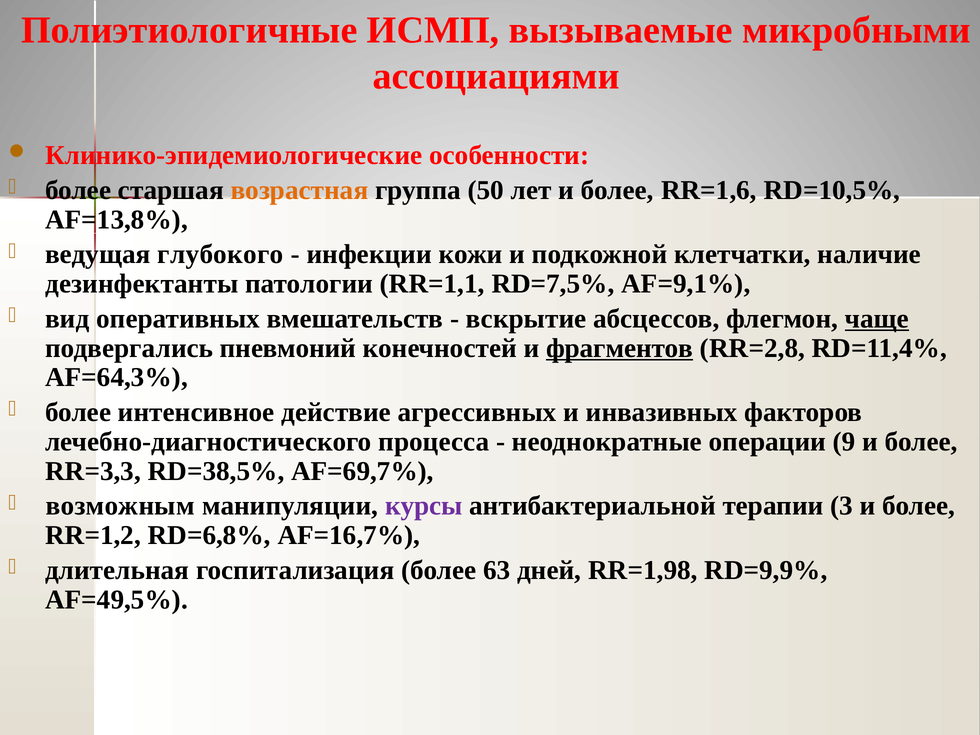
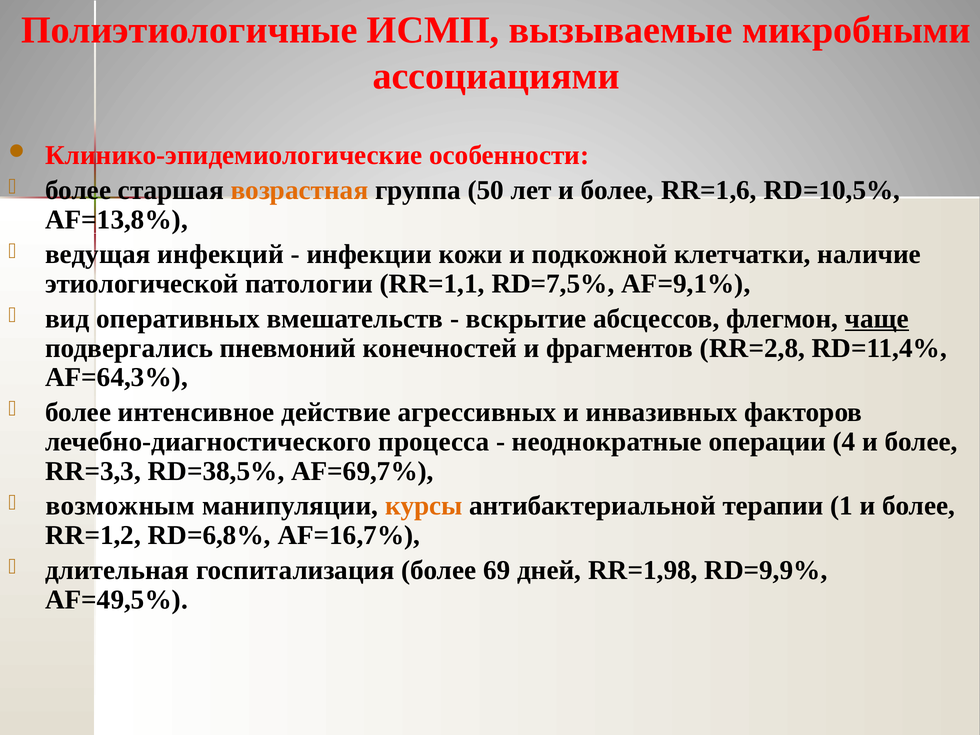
глубокого: глубокого -> инфекций
дезинфектанты: дезинфектанты -> этиологической
фрагментов underline: present -> none
9: 9 -> 4
курсы colour: purple -> orange
3: 3 -> 1
63: 63 -> 69
